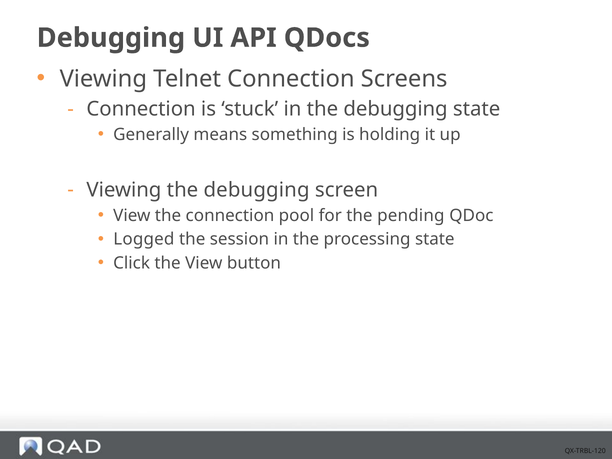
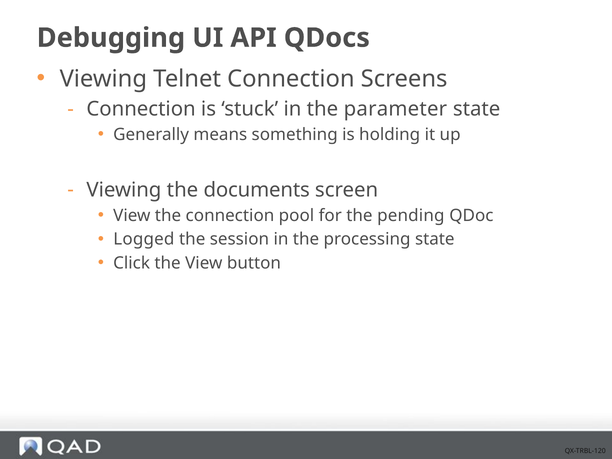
in the debugging: debugging -> parameter
Viewing the debugging: debugging -> documents
